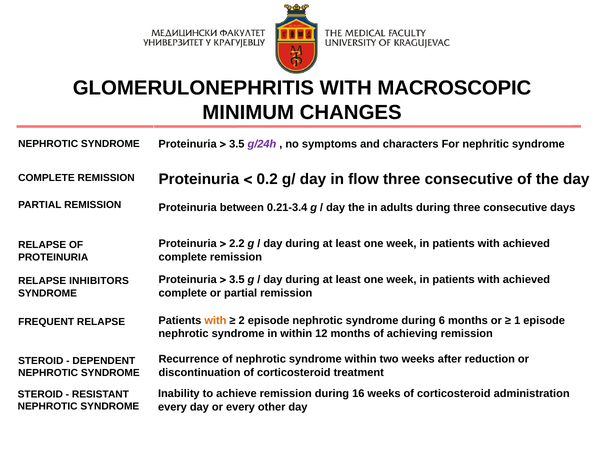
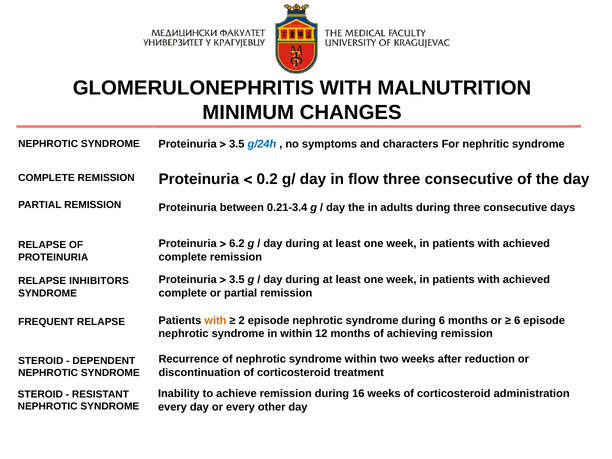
MACROSCOPIC: MACROSCOPIC -> MALNUTRITION
g/24h colour: purple -> blue
2.2: 2.2 -> 6.2
1 at (517, 320): 1 -> 6
